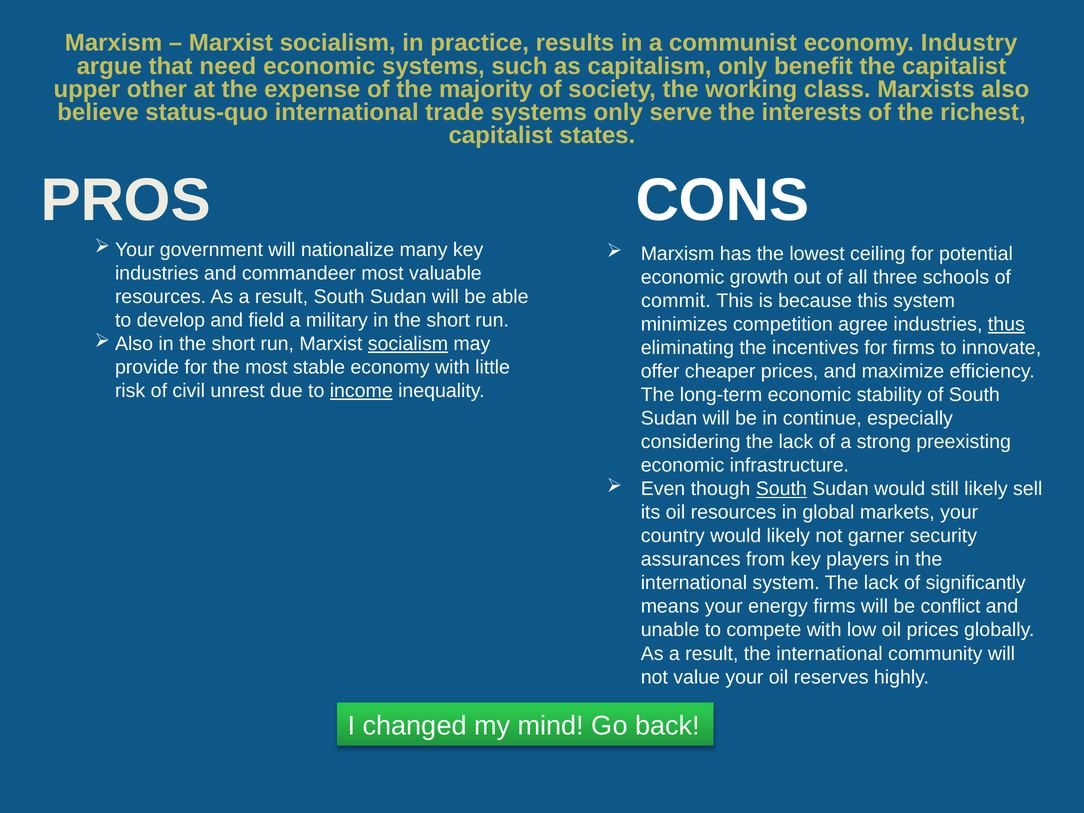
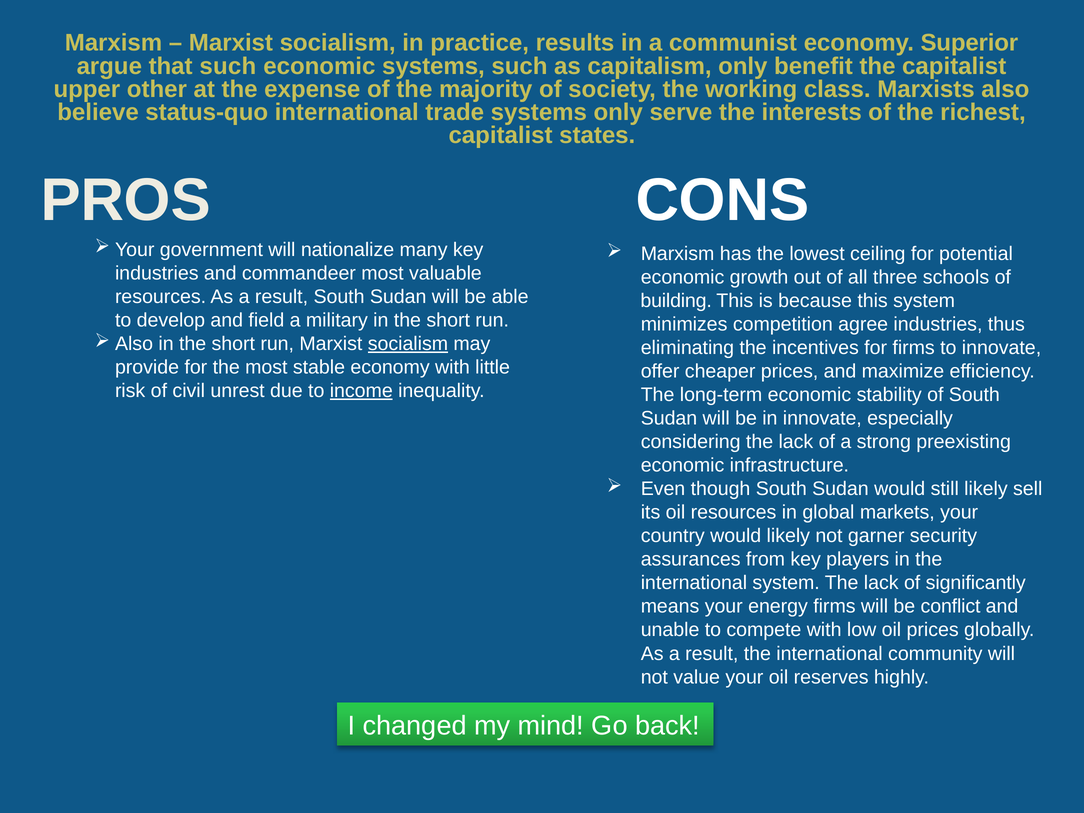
Industry: Industry -> Superior
that need: need -> such
commit: commit -> building
thus underline: present -> none
in continue: continue -> innovate
South at (781, 489) underline: present -> none
